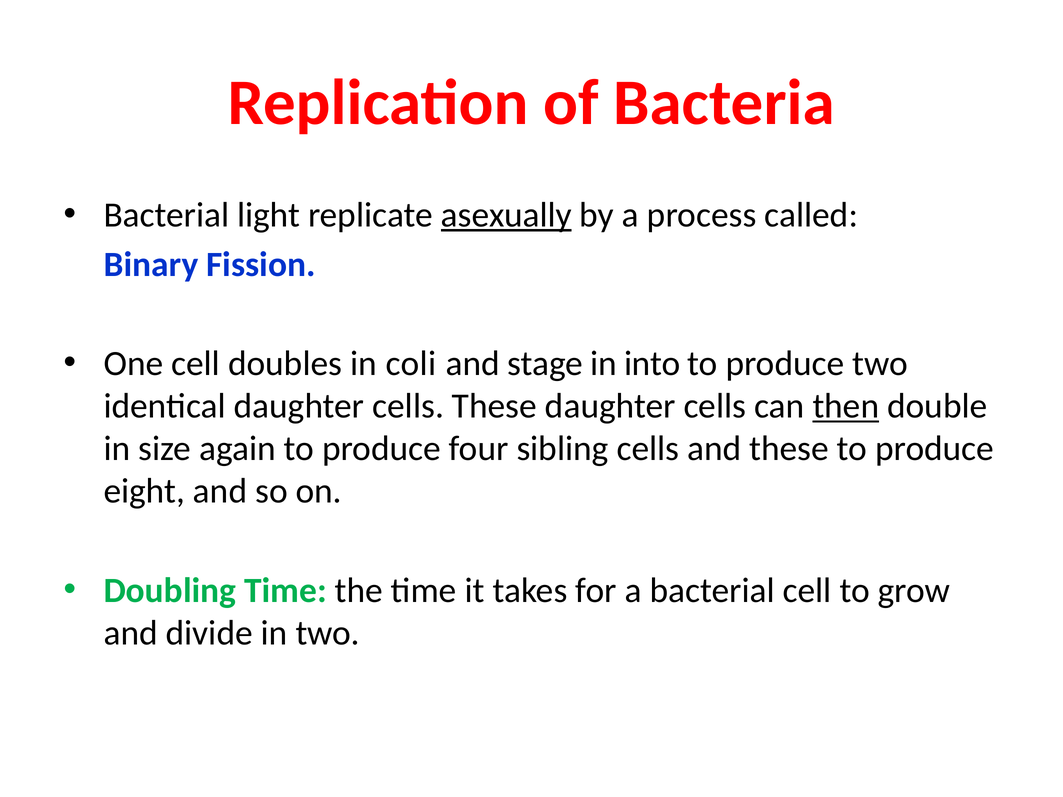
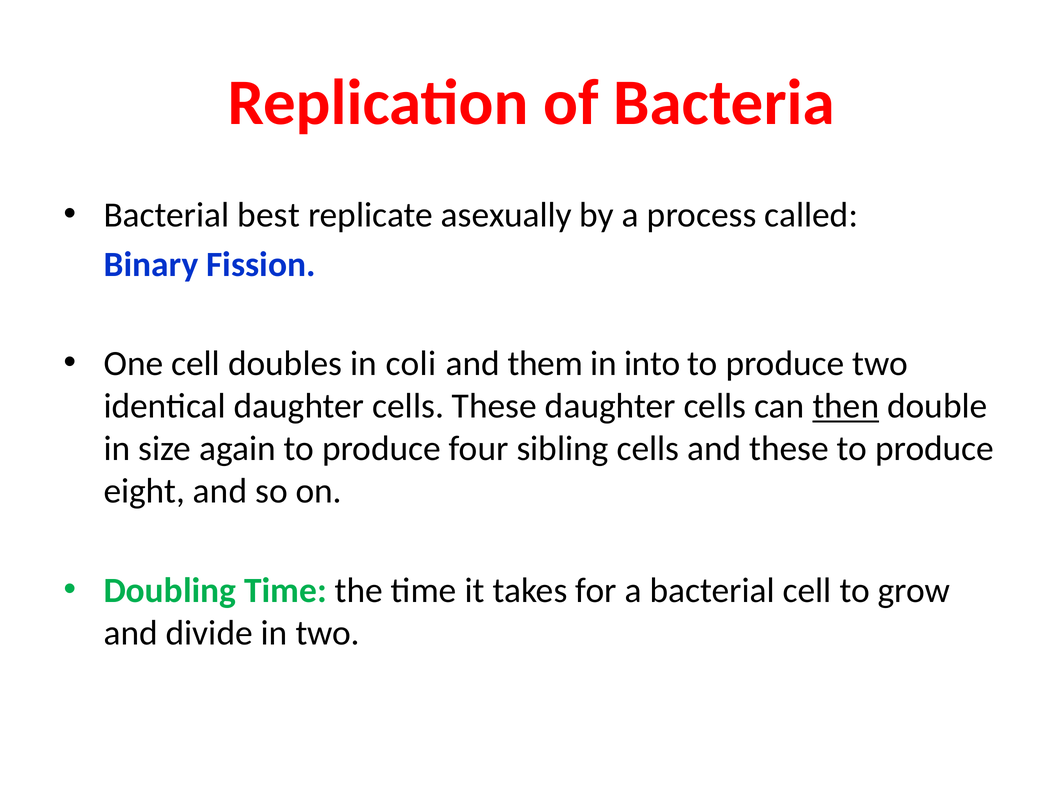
light: light -> best
asexually underline: present -> none
stage: stage -> them
